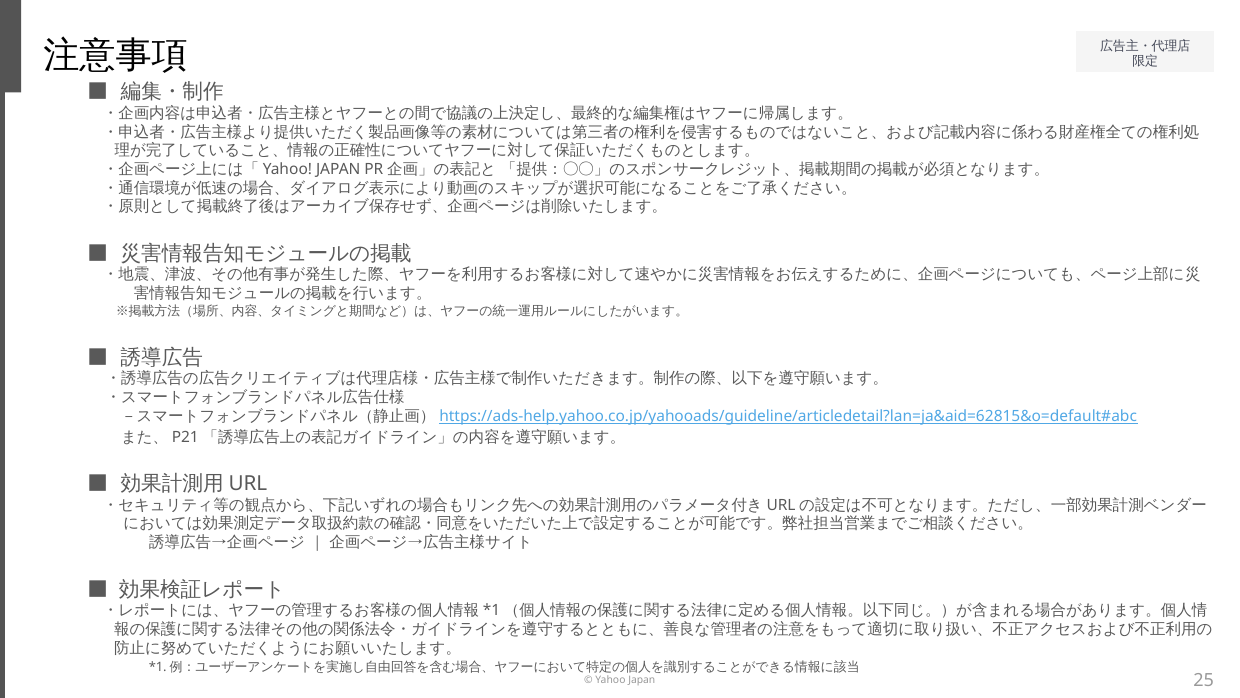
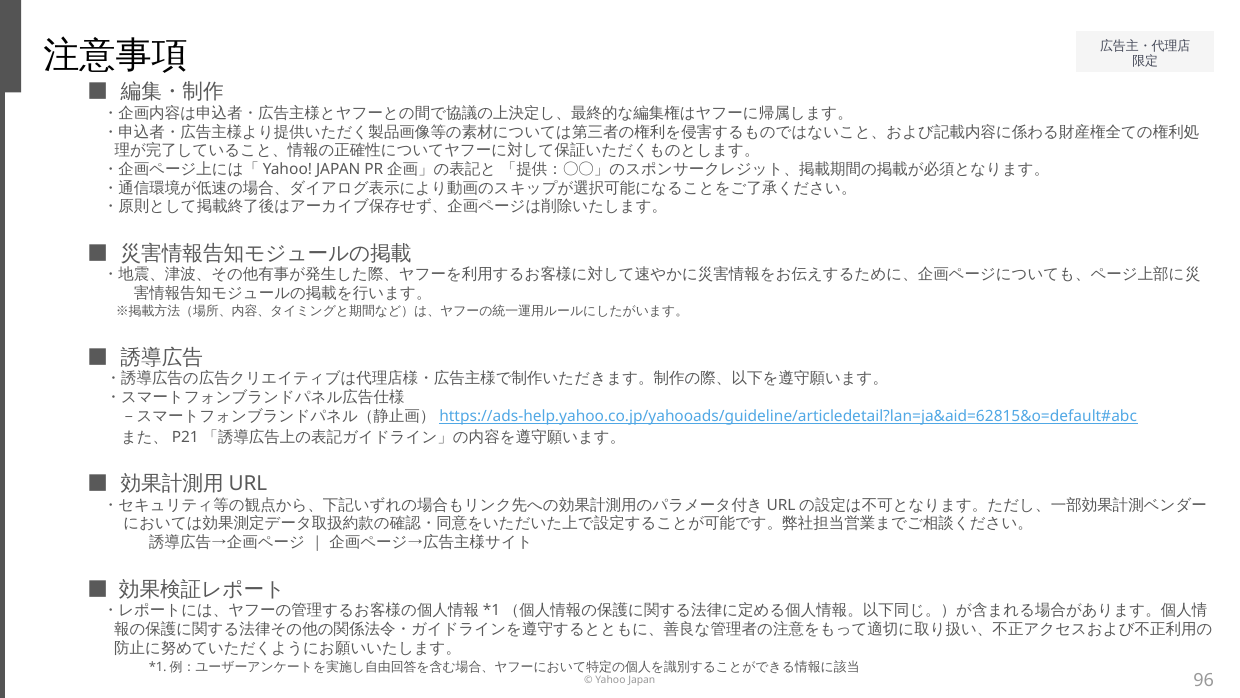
25: 25 -> 96
